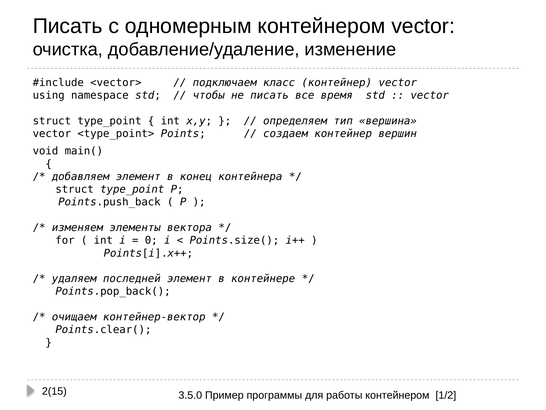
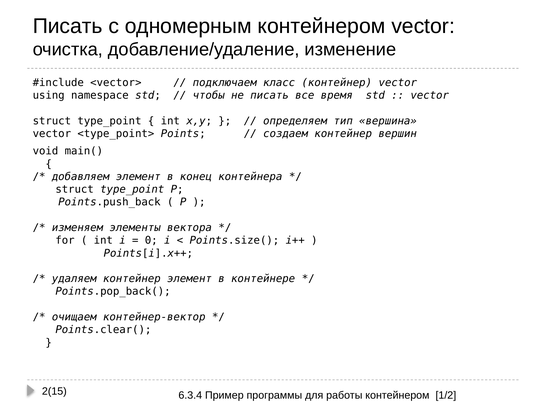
удаляем последней: последней -> контейнер
3.5.0: 3.5.0 -> 6.3.4
